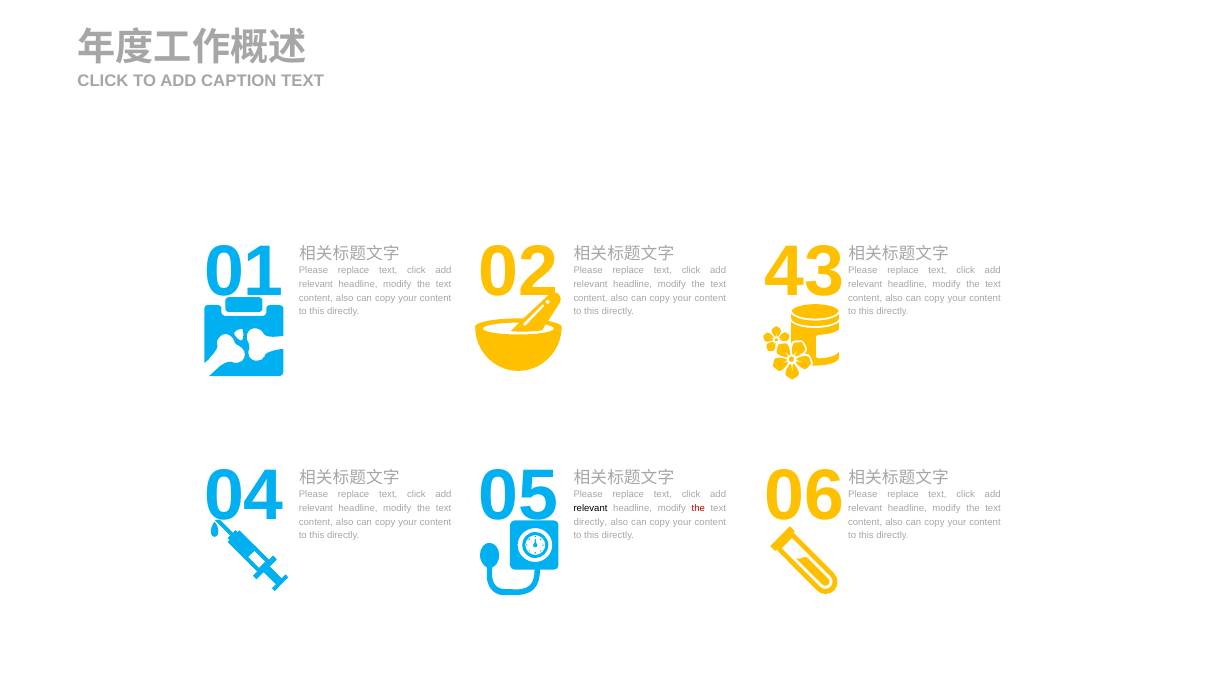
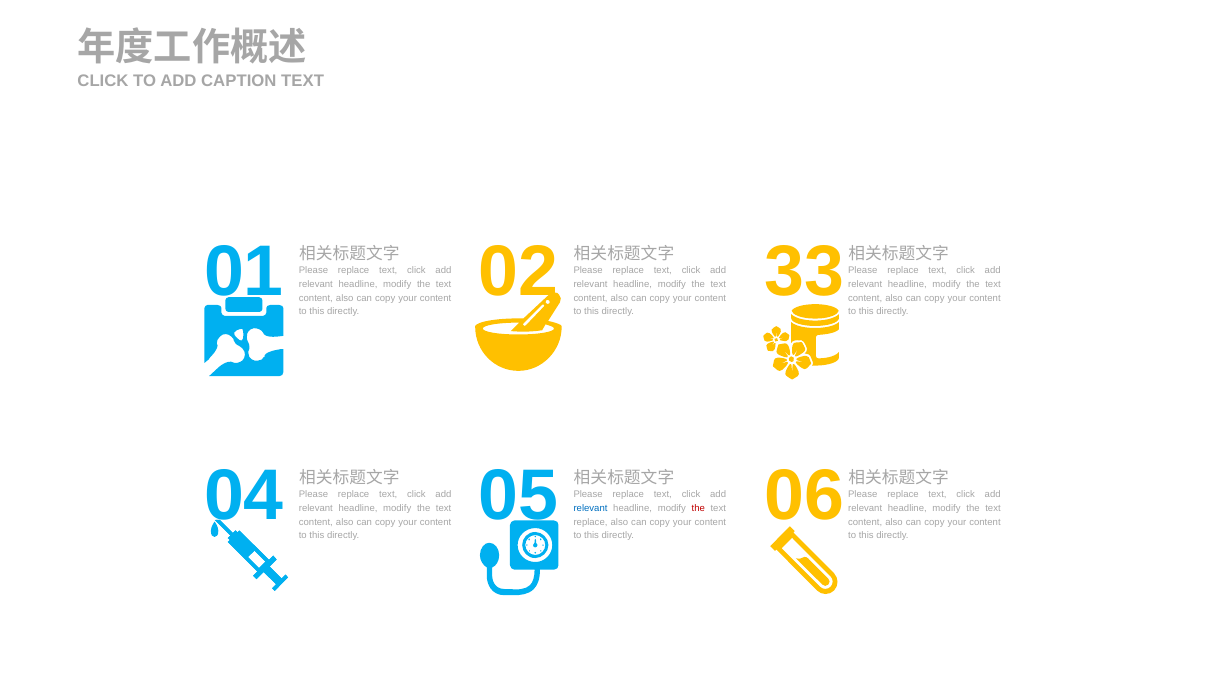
43: 43 -> 33
relevant at (590, 508) colour: black -> blue
directly at (590, 522): directly -> replace
